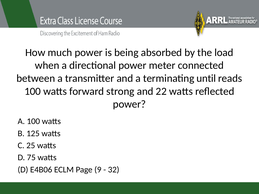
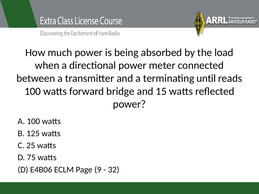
strong: strong -> bridge
22: 22 -> 15
